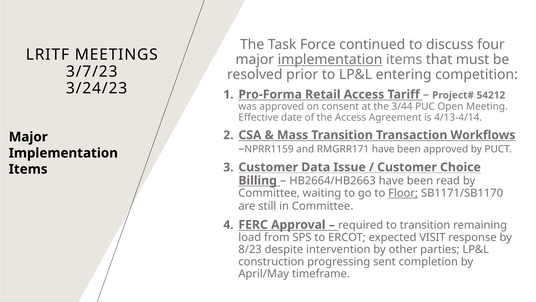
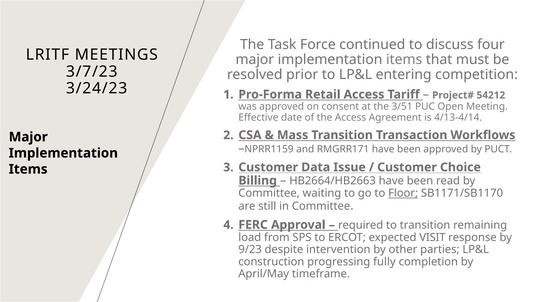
implementation at (330, 59) underline: present -> none
3/44: 3/44 -> 3/51
8/23: 8/23 -> 9/23
sent: sent -> fully
